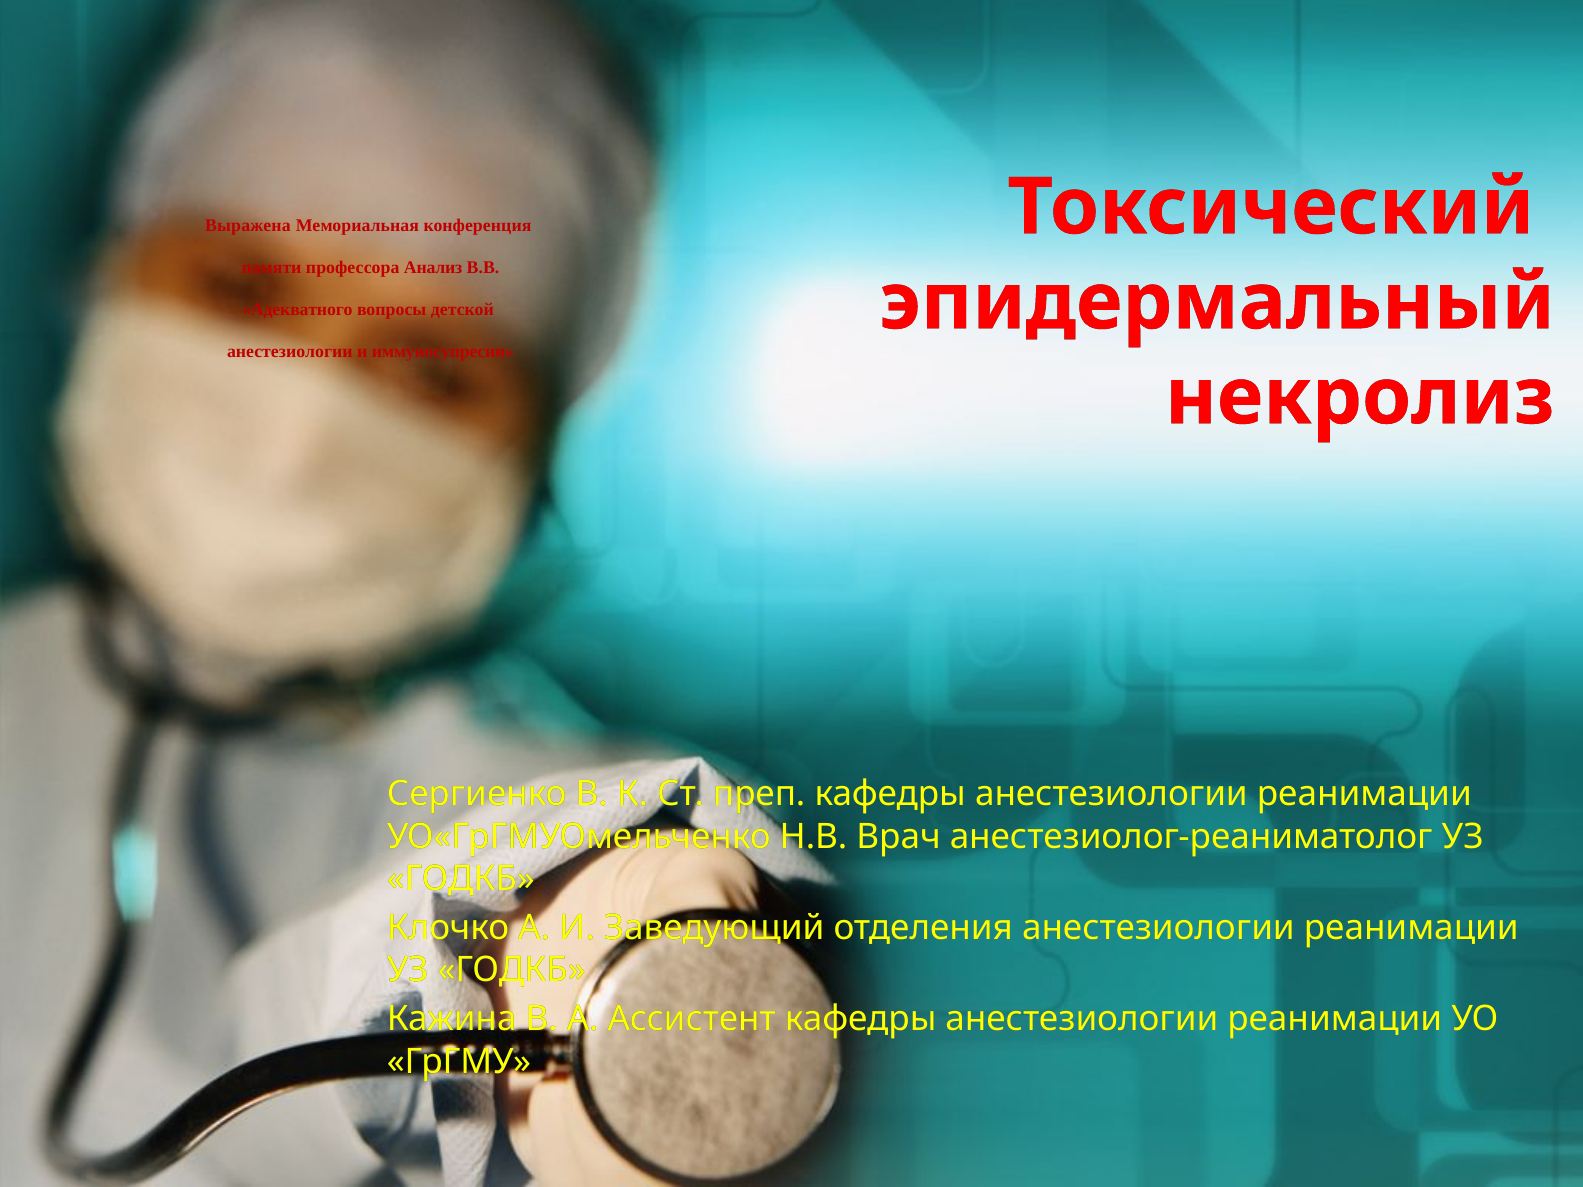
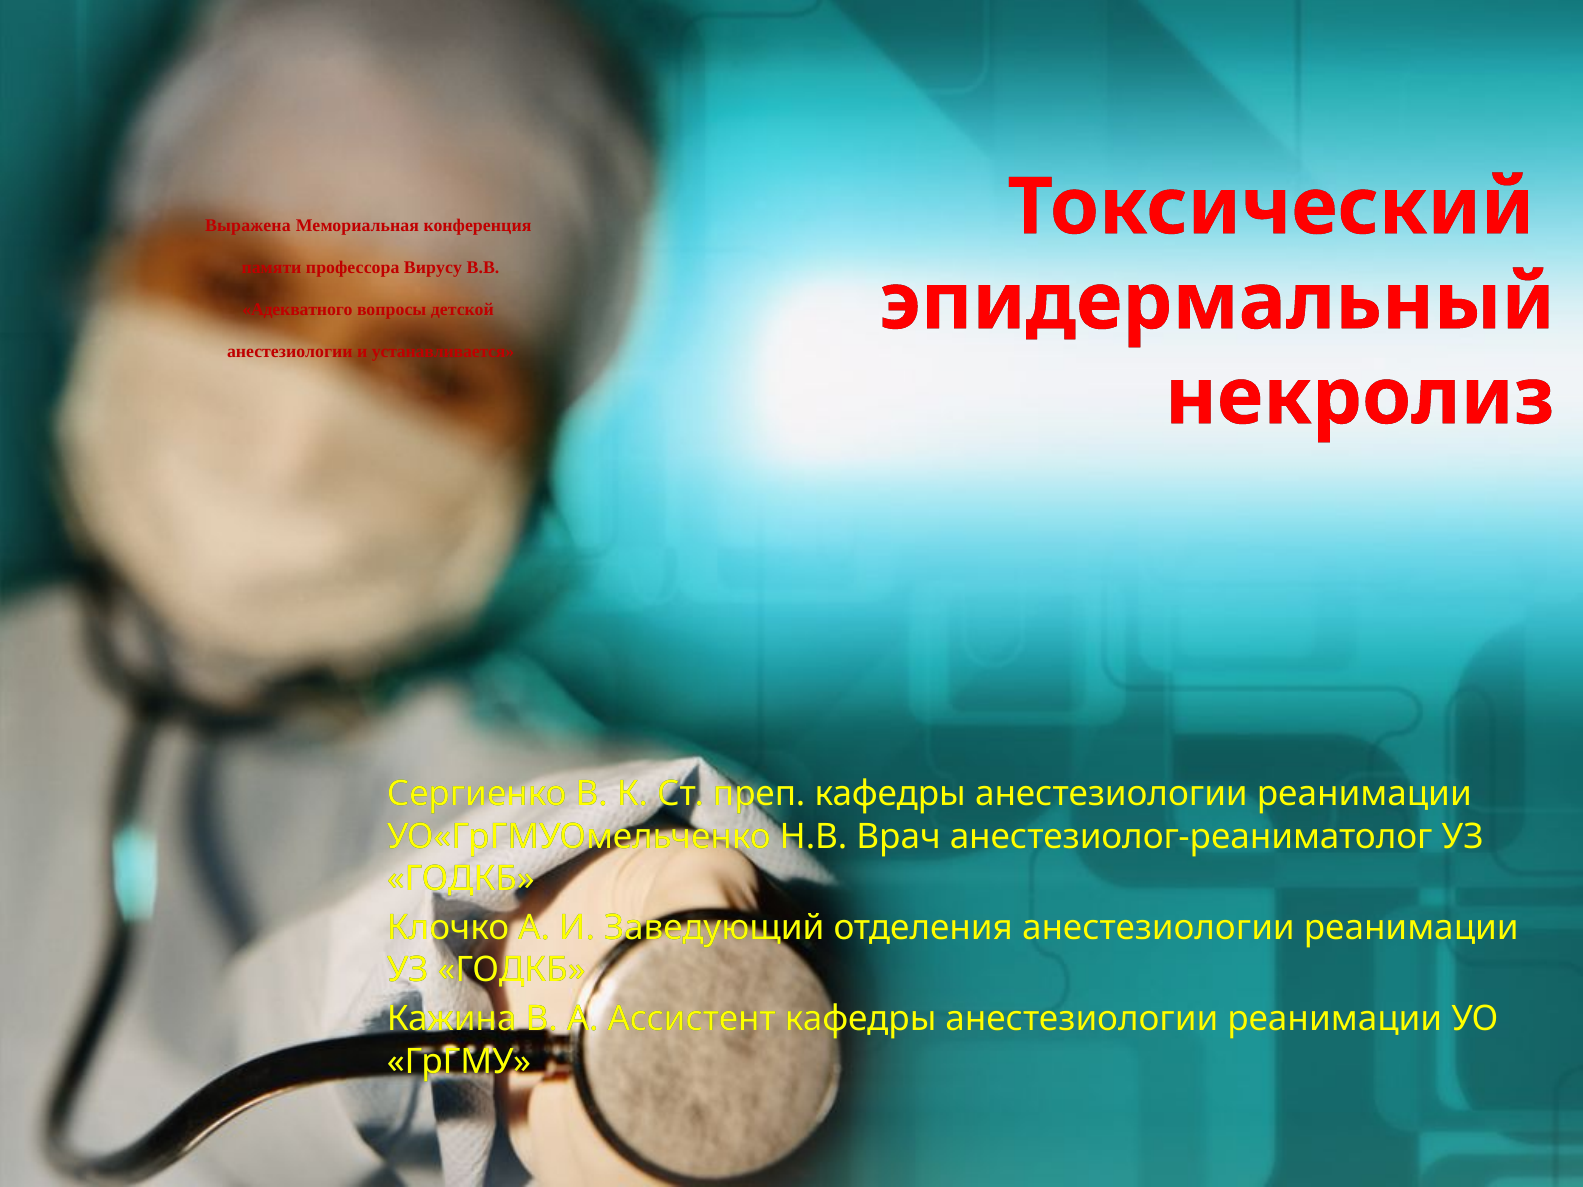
Анализ: Анализ -> Вирусу
иммуносупресии: иммуносупресии -> устанавливается
